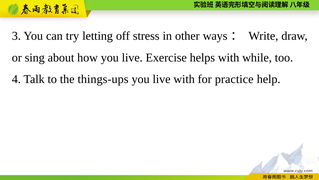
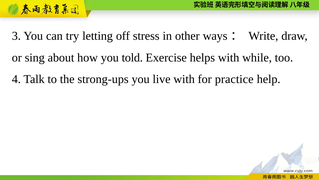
how you live: live -> told
things-ups: things-ups -> strong-ups
